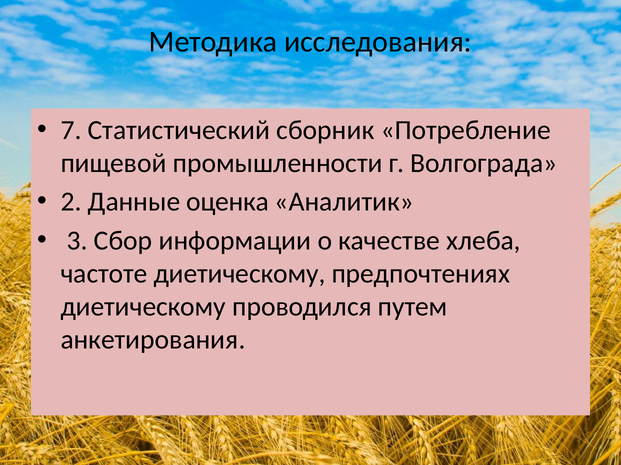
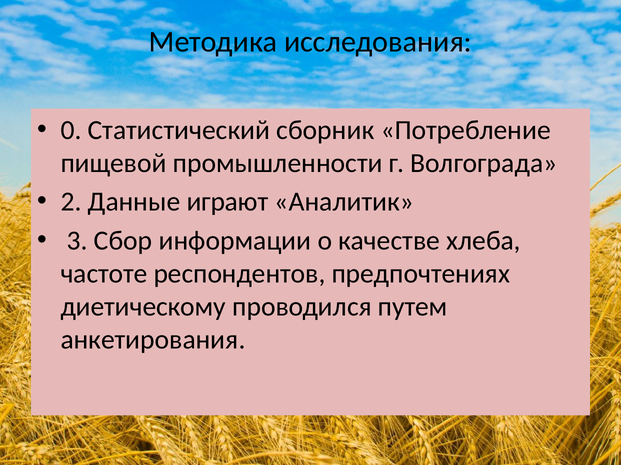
7: 7 -> 0
оценка: оценка -> играют
частоте диетическому: диетическому -> респондентов
